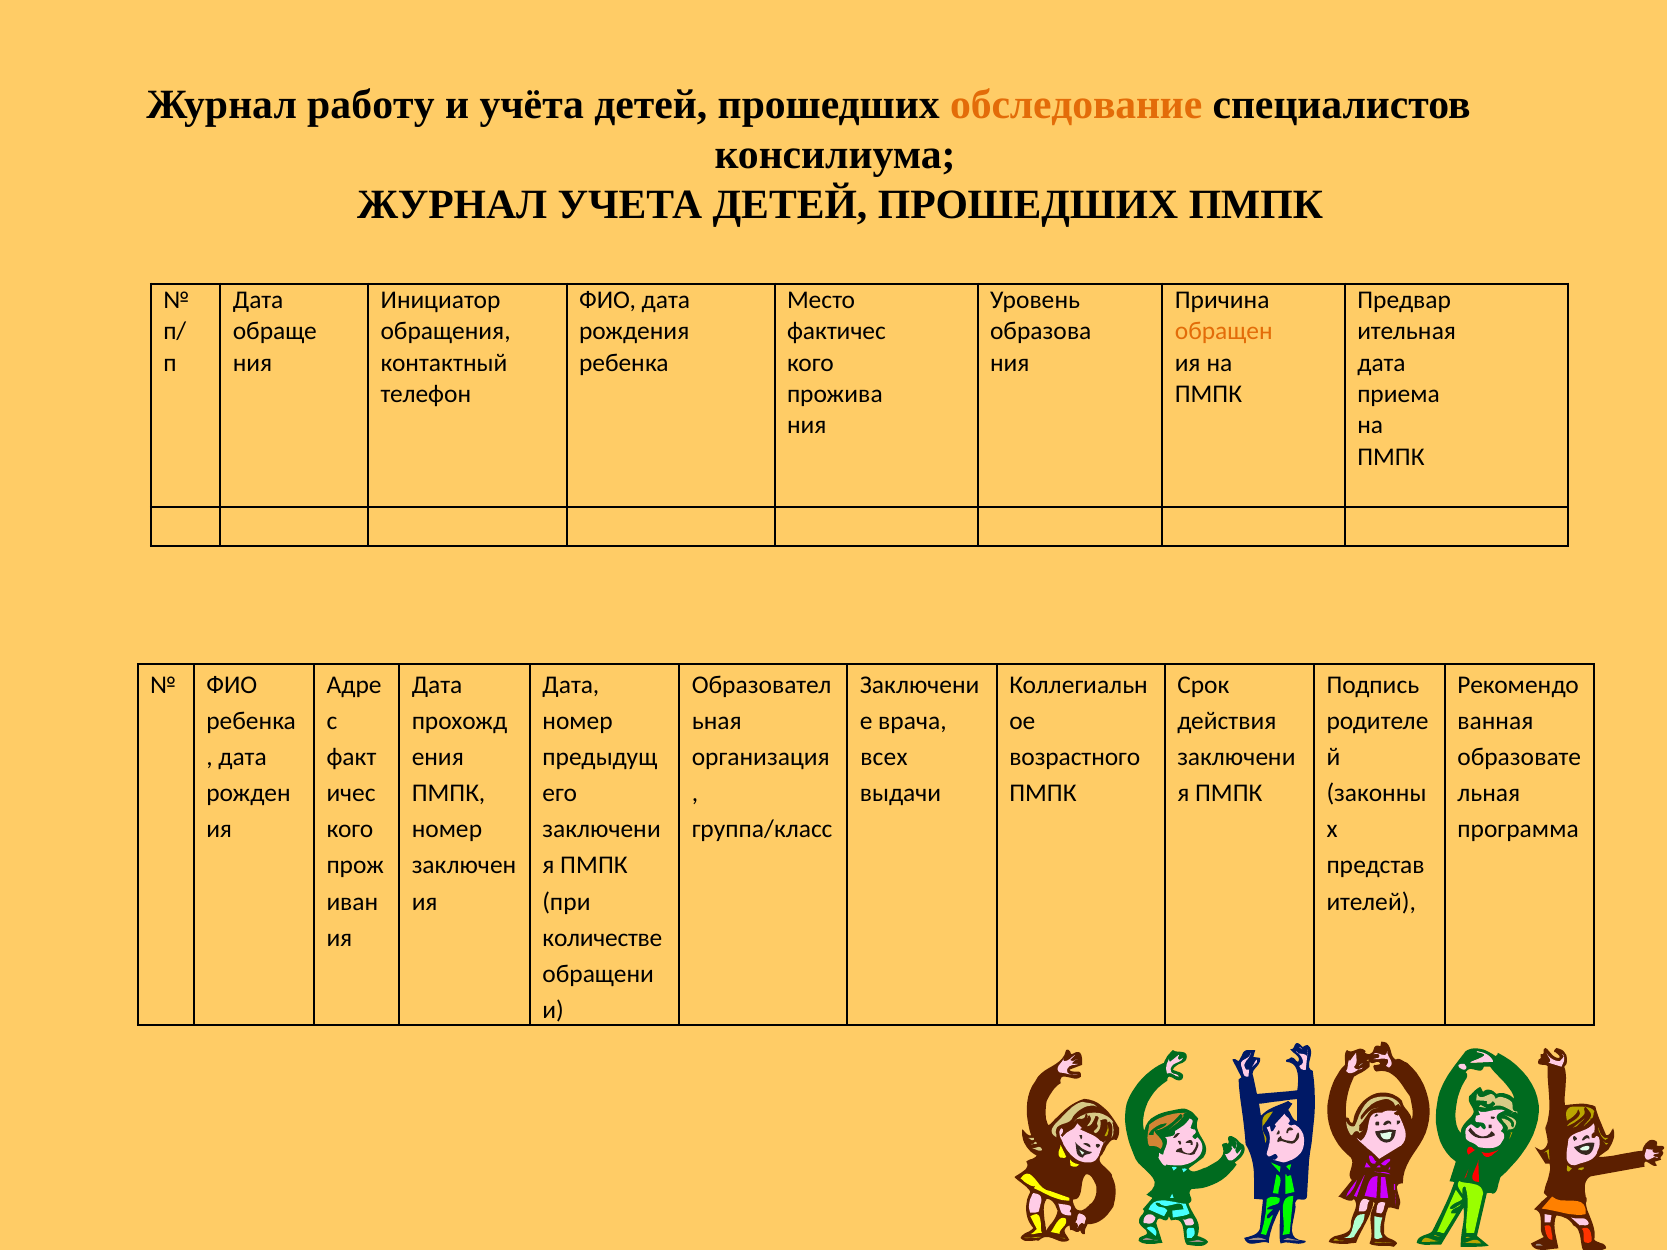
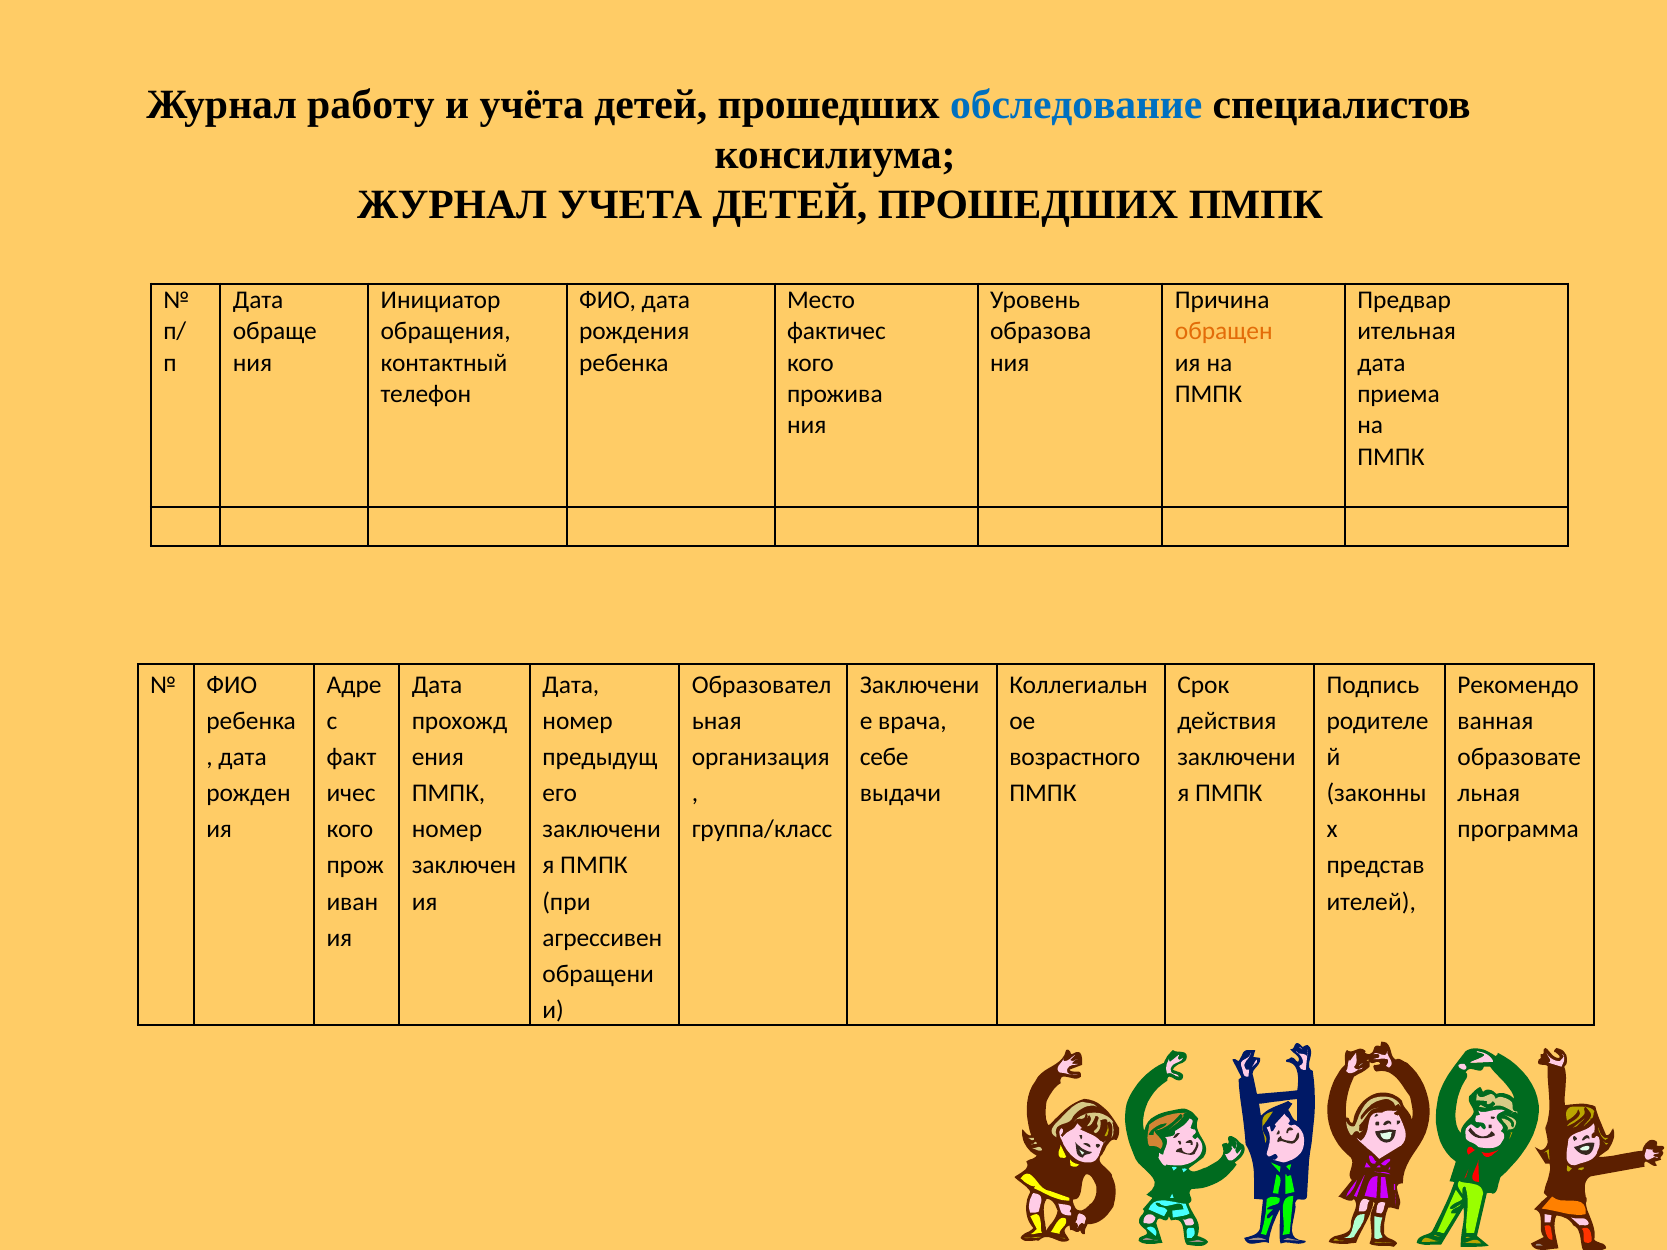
обследование colour: orange -> blue
всех: всех -> себе
количестве: количестве -> агрессивен
